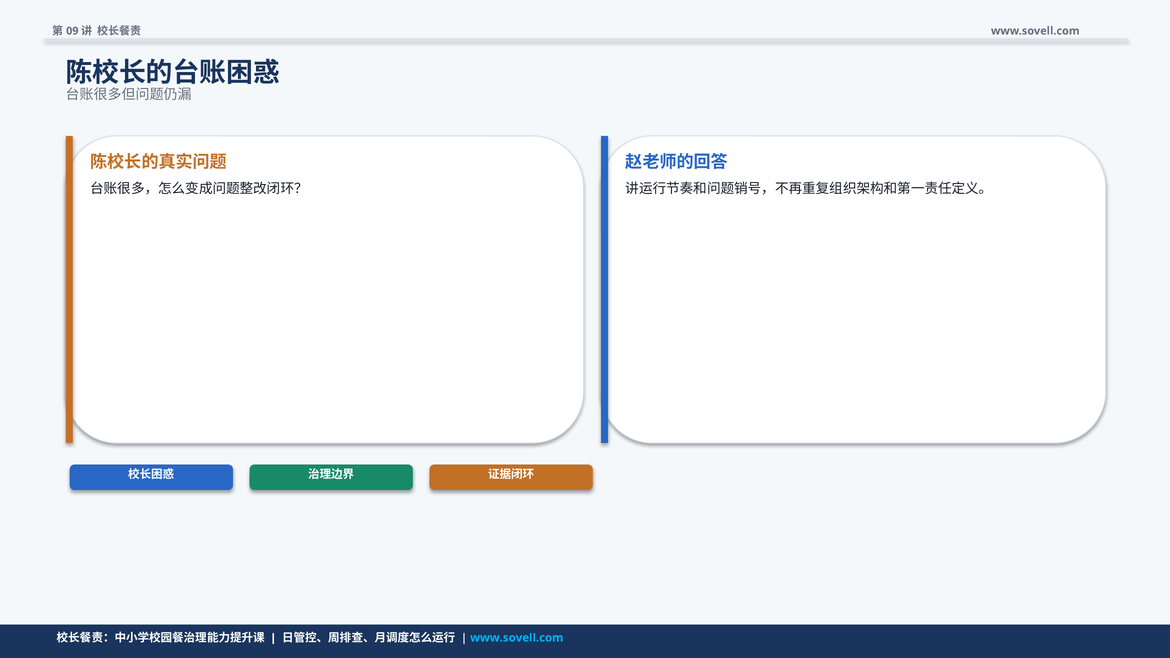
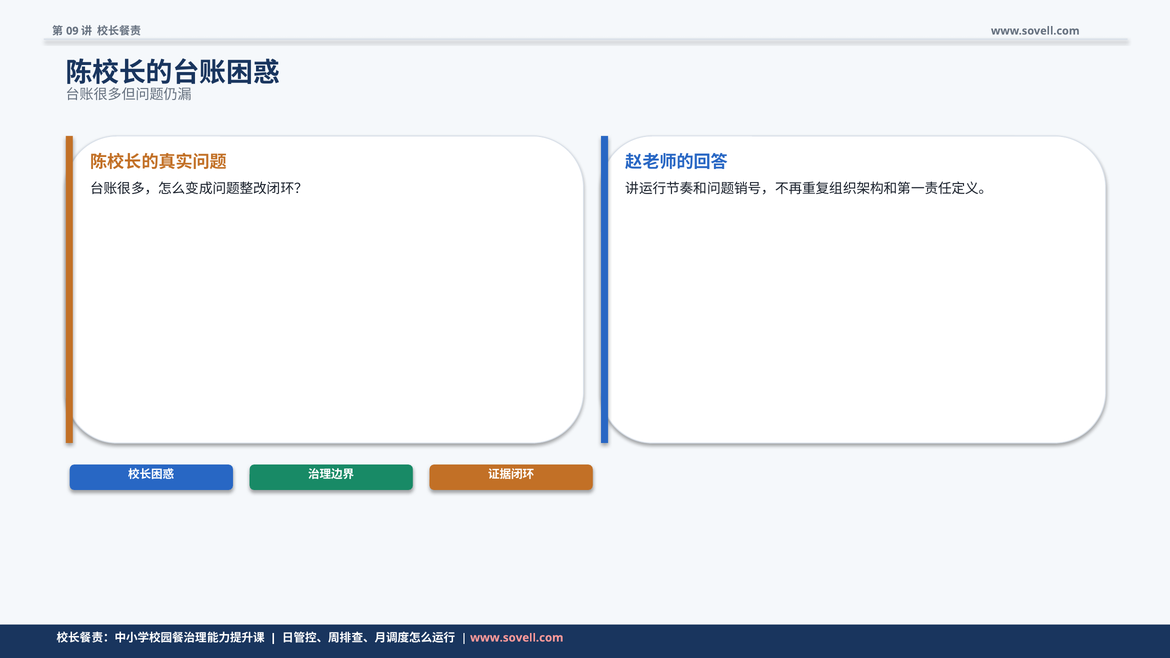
www.sovell.com at (517, 638) colour: light blue -> pink
